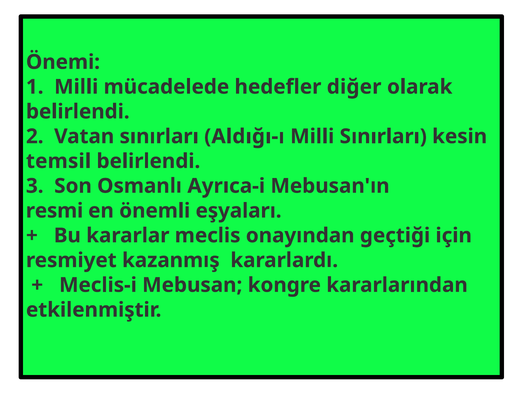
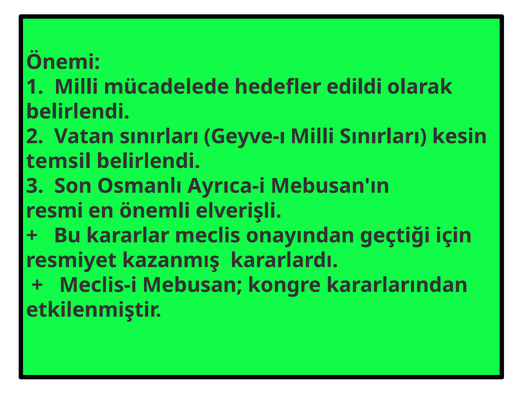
diğer: diğer -> edildi
Aldığı-ı: Aldığı-ı -> Geyve-ı
eşyaları: eşyaları -> elverişli
